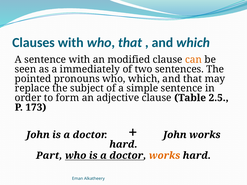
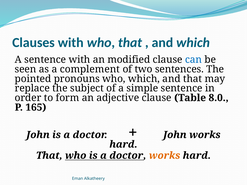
can colour: orange -> blue
immediately: immediately -> complement
2.5: 2.5 -> 8.0
173: 173 -> 165
Part at (49, 156): Part -> That
